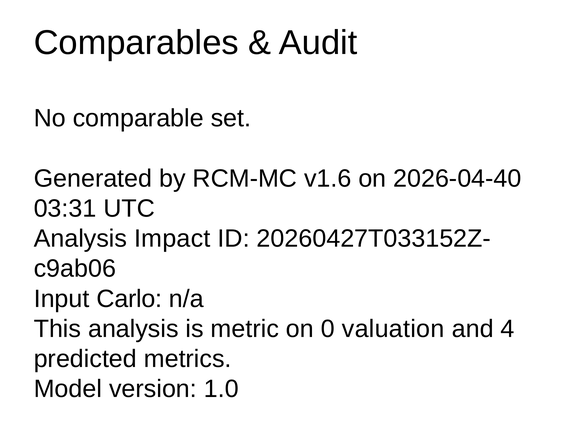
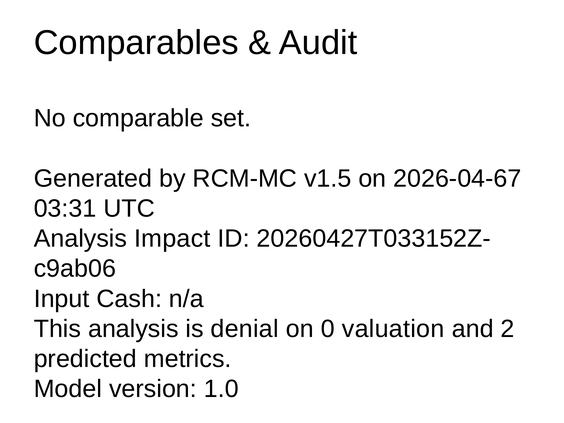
v1.6: v1.6 -> v1.5
2026-04-40: 2026-04-40 -> 2026-04-67
Carlo: Carlo -> Cash
metric: metric -> denial
4: 4 -> 2
